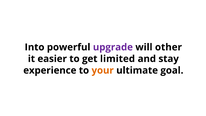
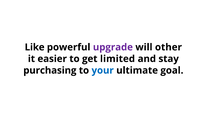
Into: Into -> Like
experience: experience -> purchasing
your colour: orange -> blue
